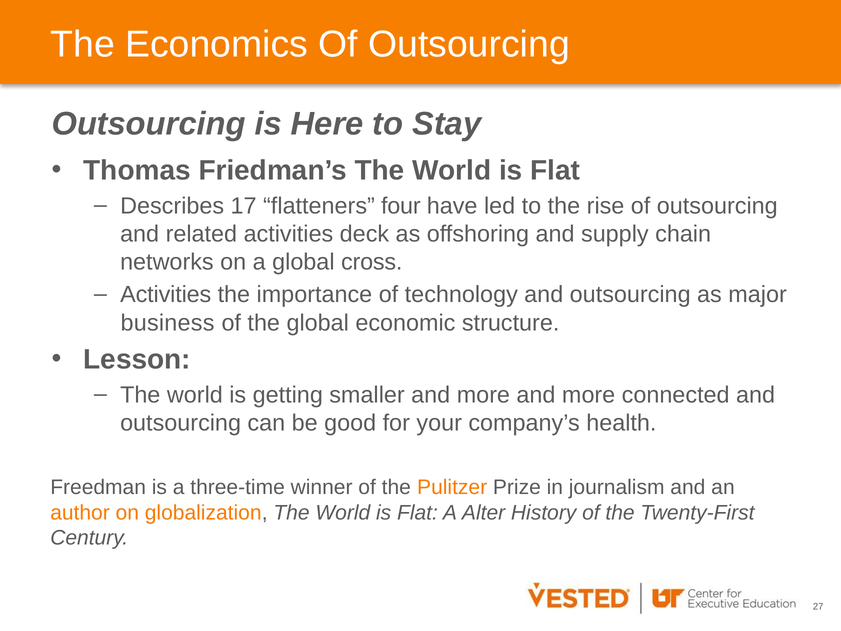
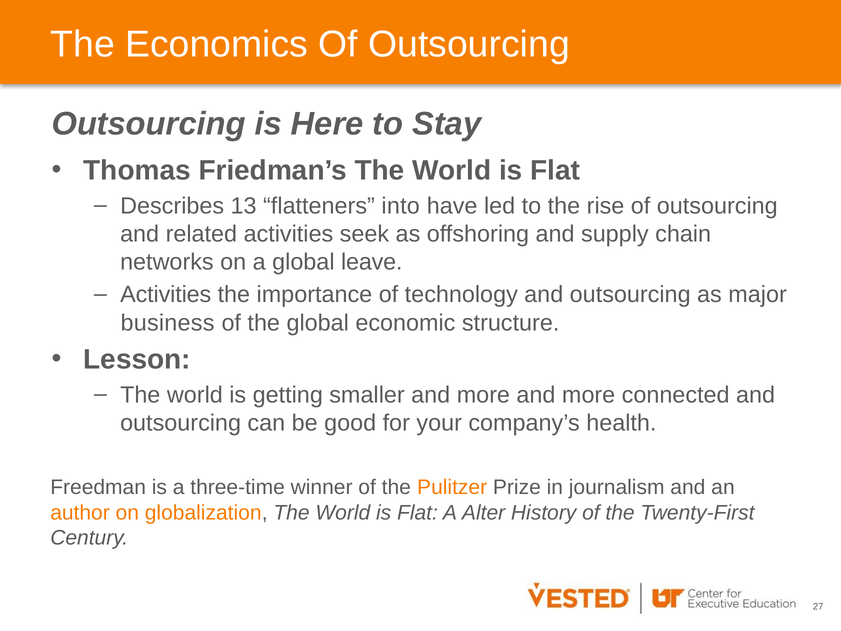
17: 17 -> 13
four: four -> into
deck: deck -> seek
cross: cross -> leave
